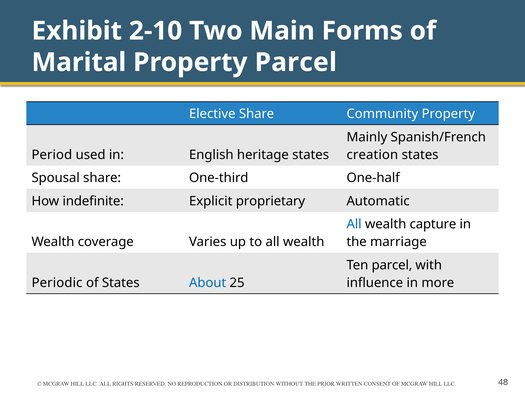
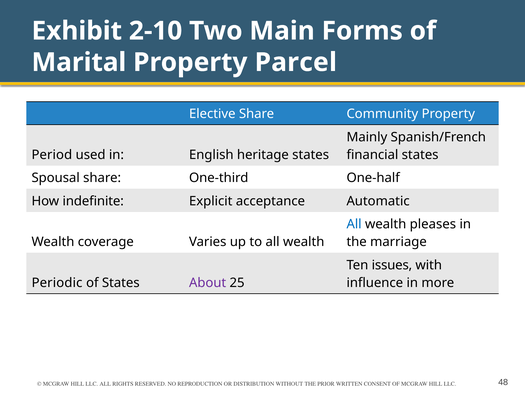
creation: creation -> financial
proprietary: proprietary -> acceptance
capture: capture -> pleases
Ten parcel: parcel -> issues
About colour: blue -> purple
